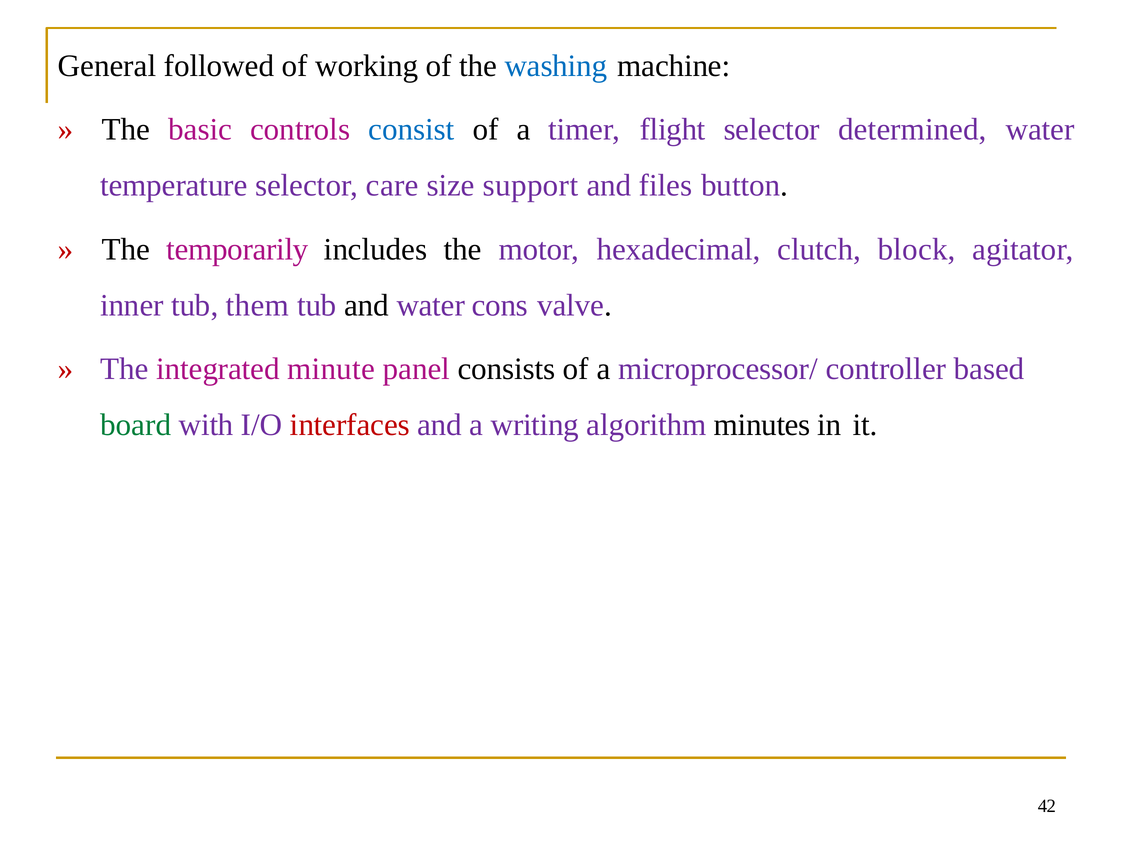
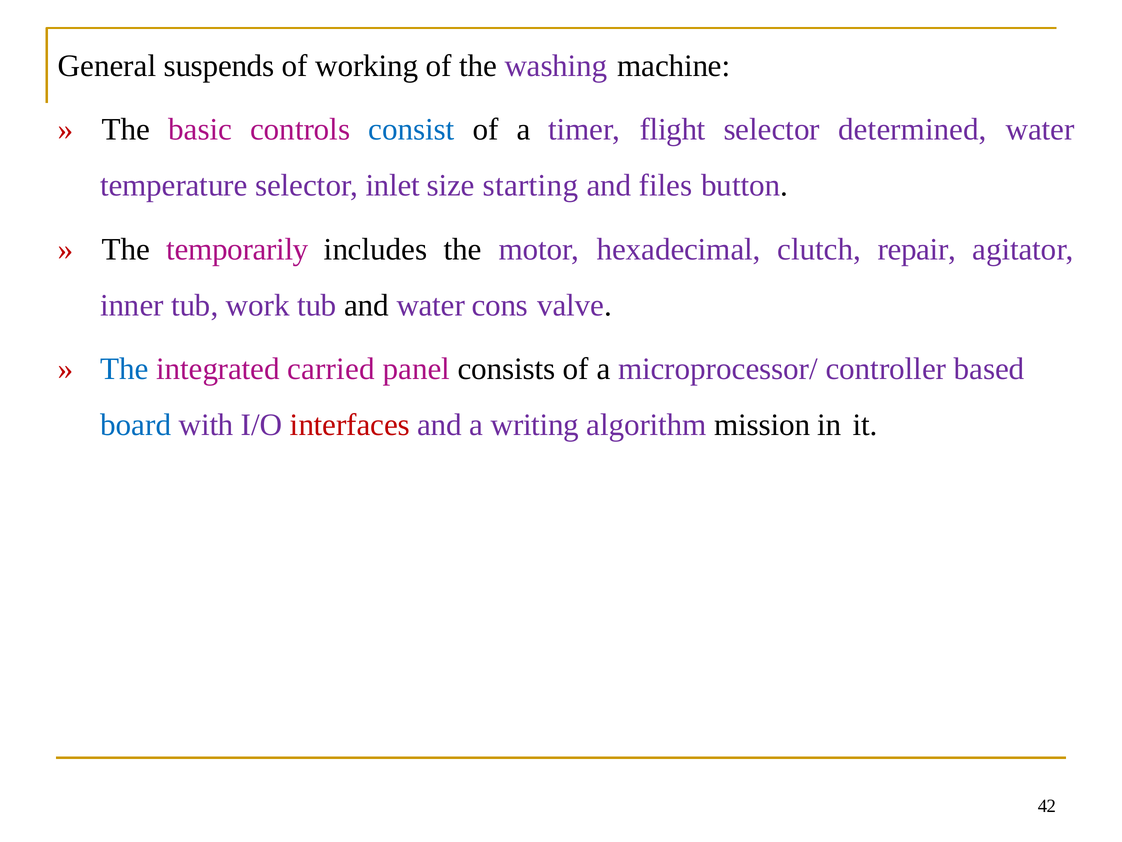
followed: followed -> suspends
washing colour: blue -> purple
care: care -> inlet
support: support -> starting
block: block -> repair
them: them -> work
The at (124, 369) colour: purple -> blue
minute: minute -> carried
board colour: green -> blue
minutes: minutes -> mission
